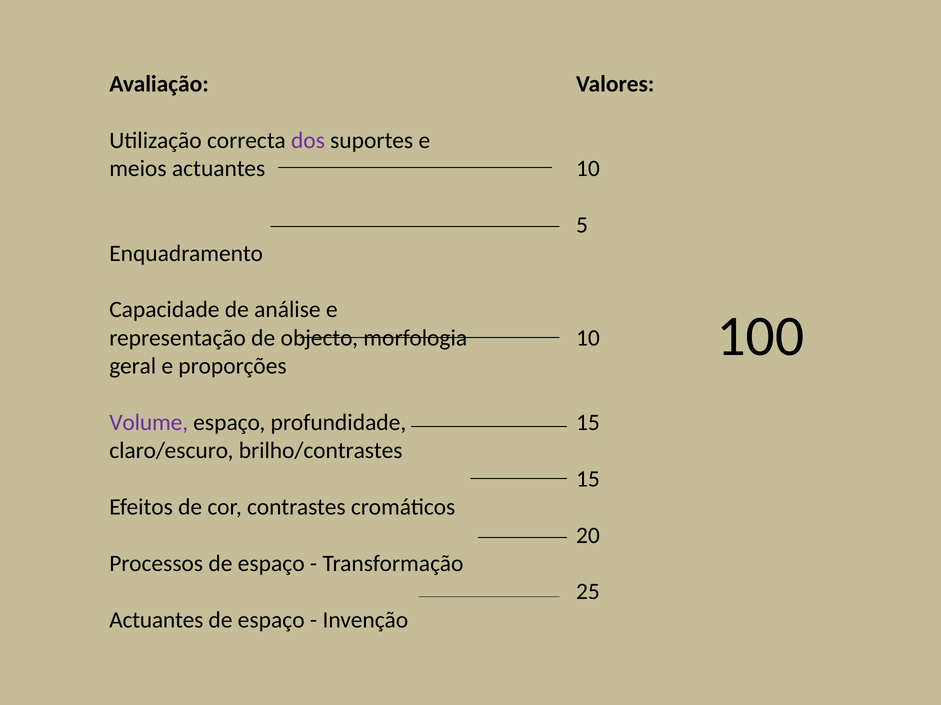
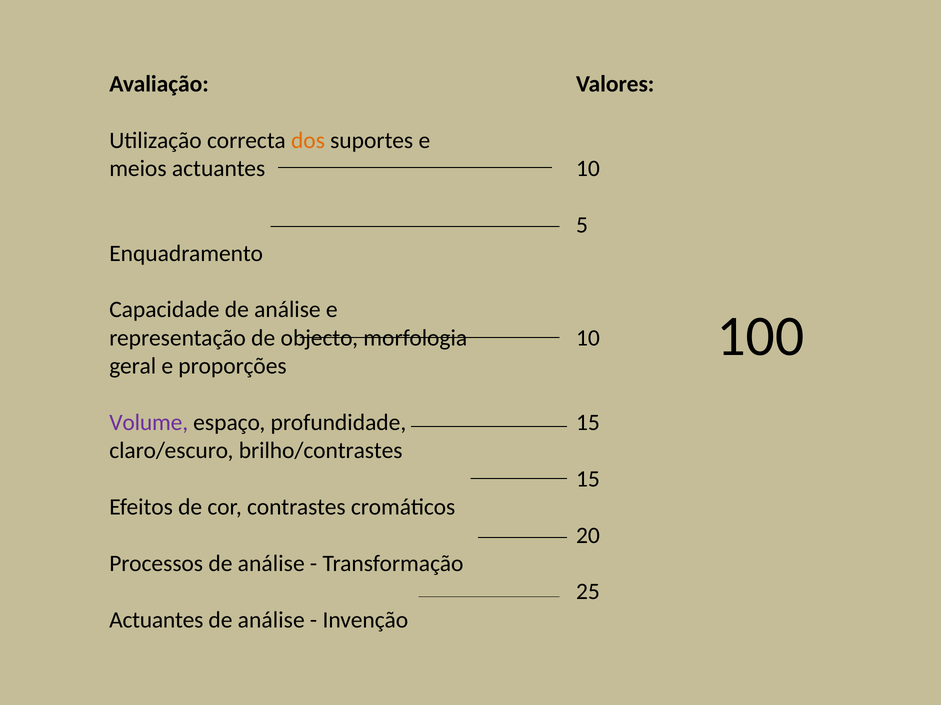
dos colour: purple -> orange
Processos de espaço: espaço -> análise
espaço at (271, 621): espaço -> análise
